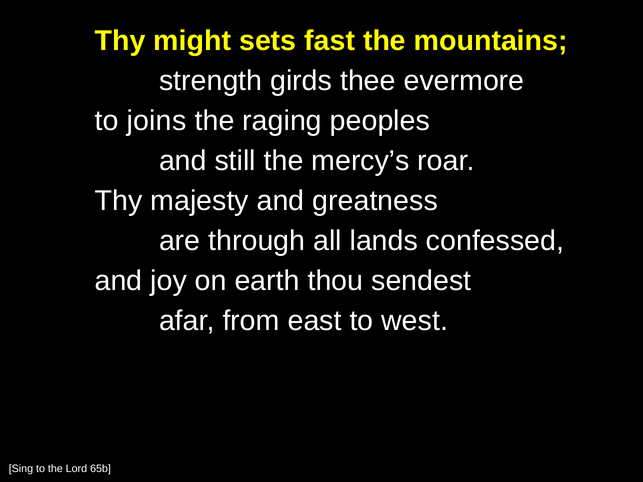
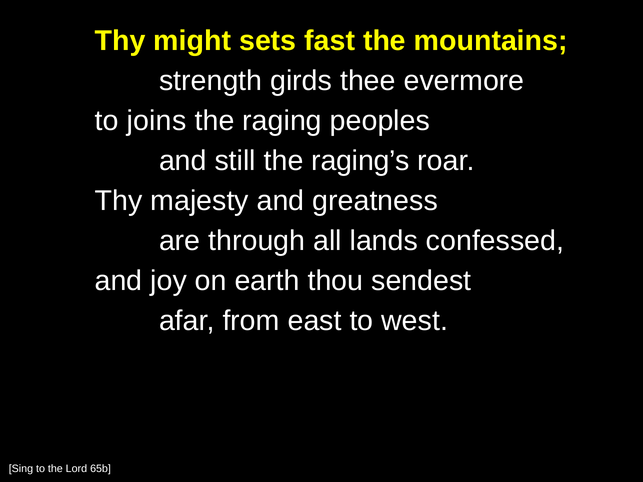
mercy’s: mercy’s -> raging’s
